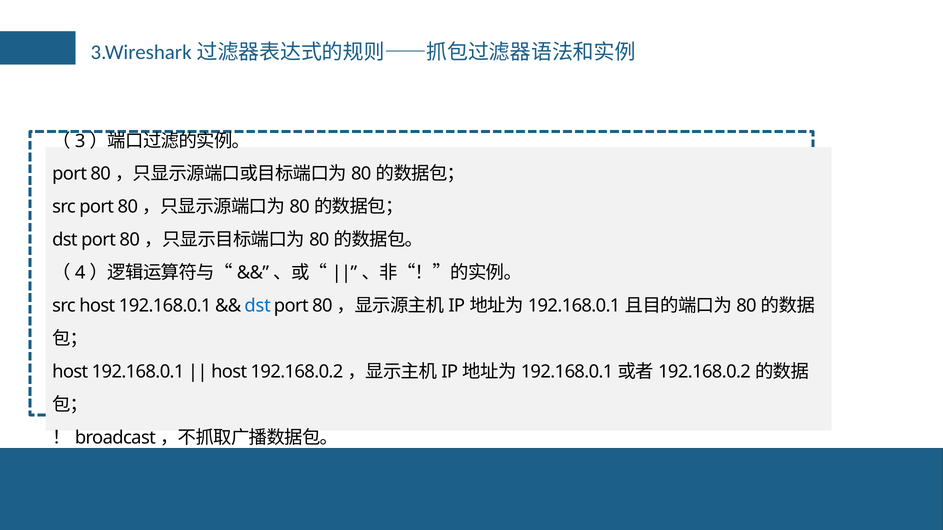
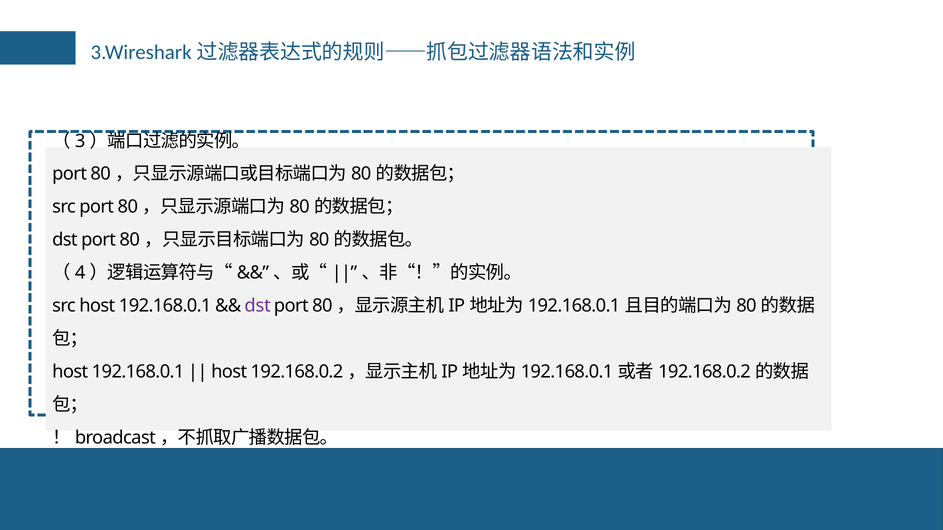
dst at (258, 306) colour: blue -> purple
